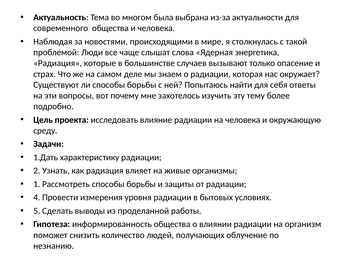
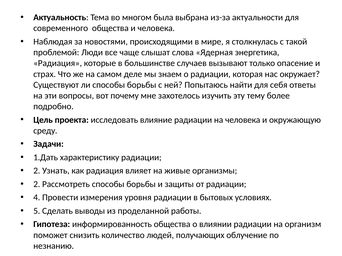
1 at (37, 184): 1 -> 2
